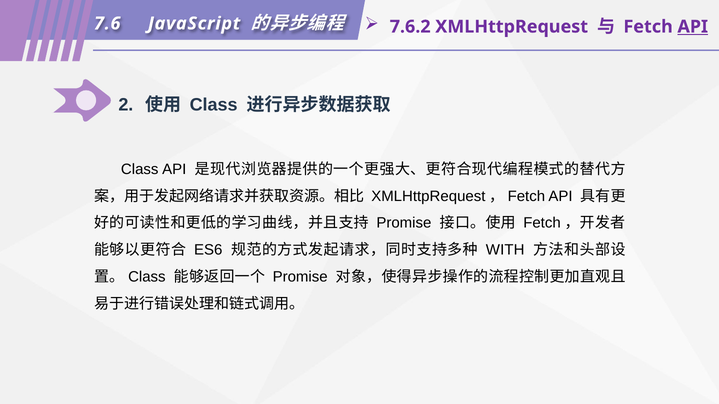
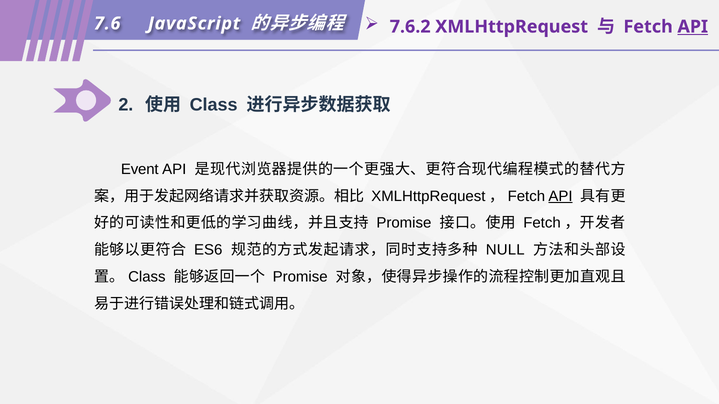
Class at (140, 169): Class -> Event
API at (561, 196) underline: none -> present
WITH: WITH -> NULL
